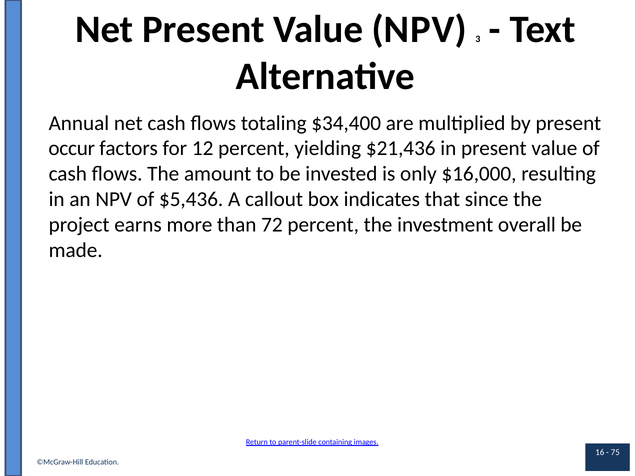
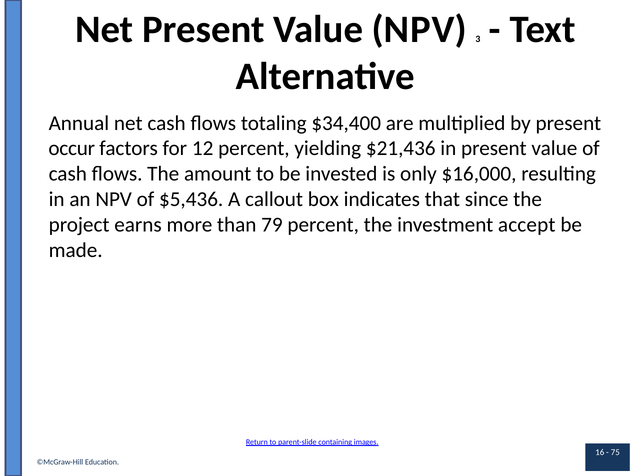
72: 72 -> 79
overall: overall -> accept
